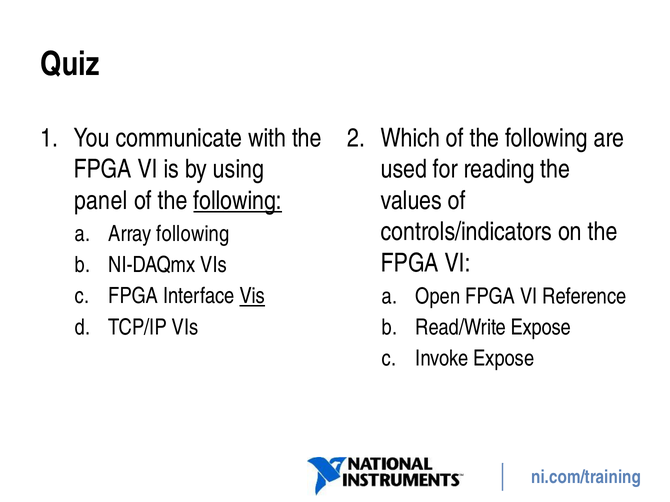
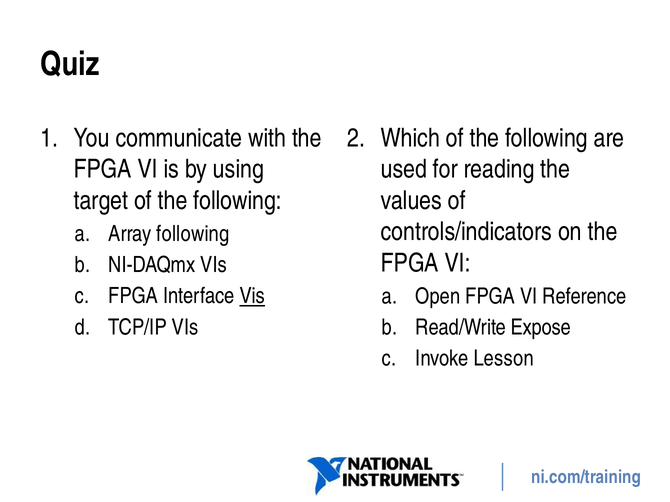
panel: panel -> target
following at (238, 201) underline: present -> none
Invoke Expose: Expose -> Lesson
